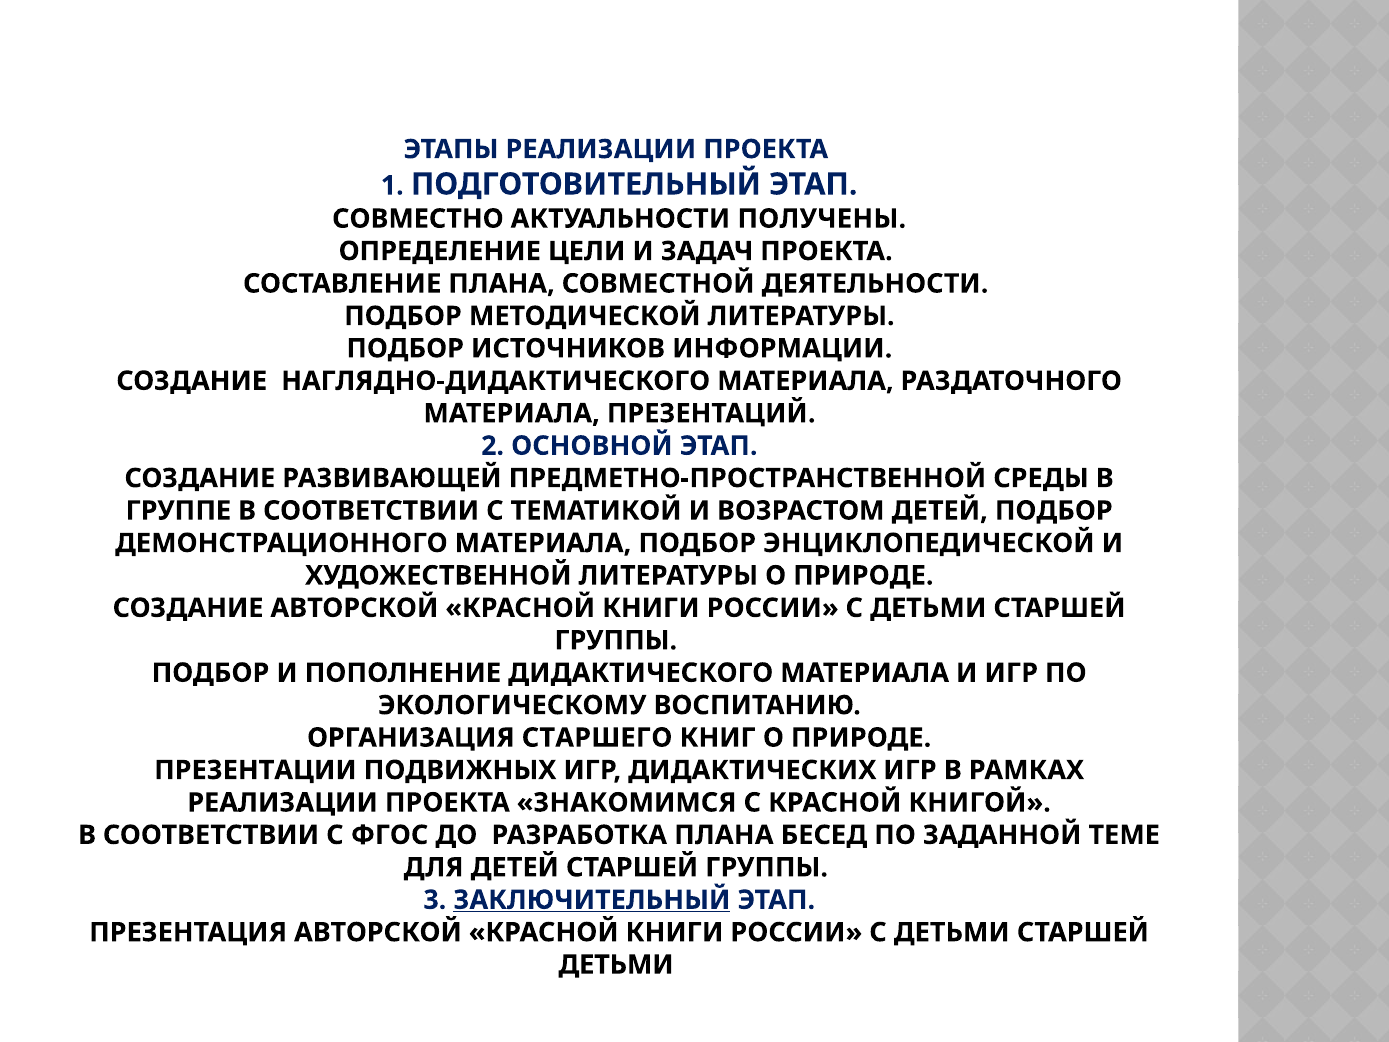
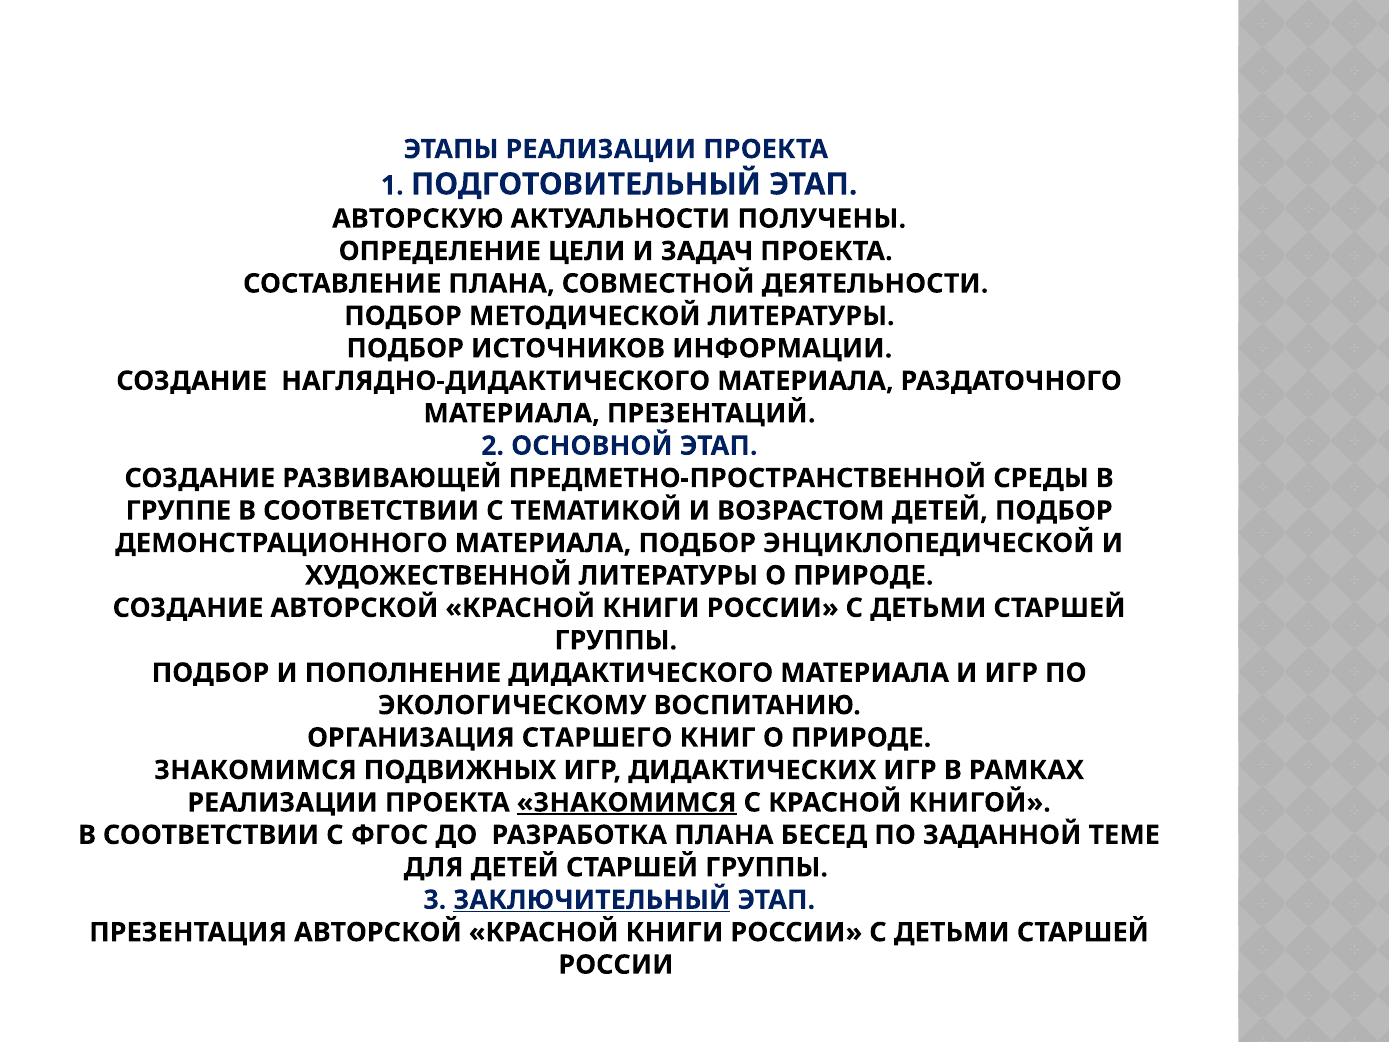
СОВМЕСТНО: СОВМЕСТНО -> АВТОРСКУЮ
ПРЕЗЕНТАЦИИ at (255, 770): ПРЕЗЕНТАЦИИ -> ЗНАКОМИМСЯ
ЗНАКОМИМСЯ at (627, 802) underline: none -> present
ДЕТЬМИ at (616, 965): ДЕТЬМИ -> РОССИИ
